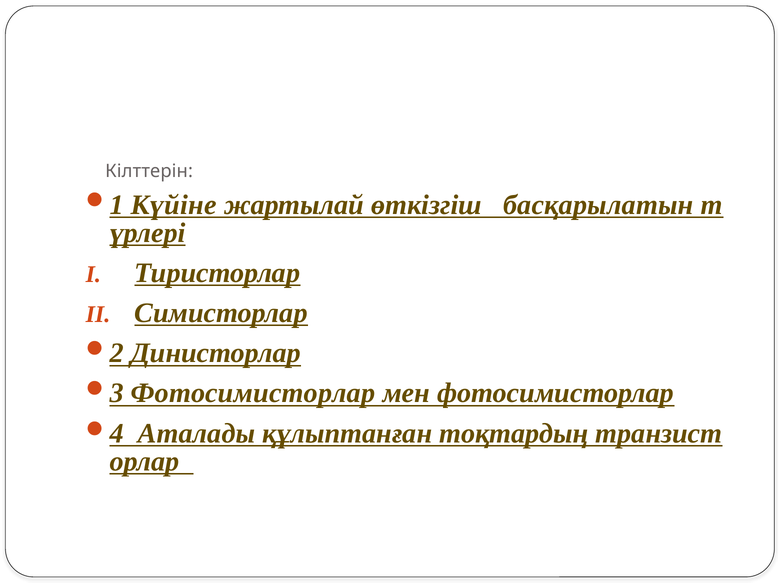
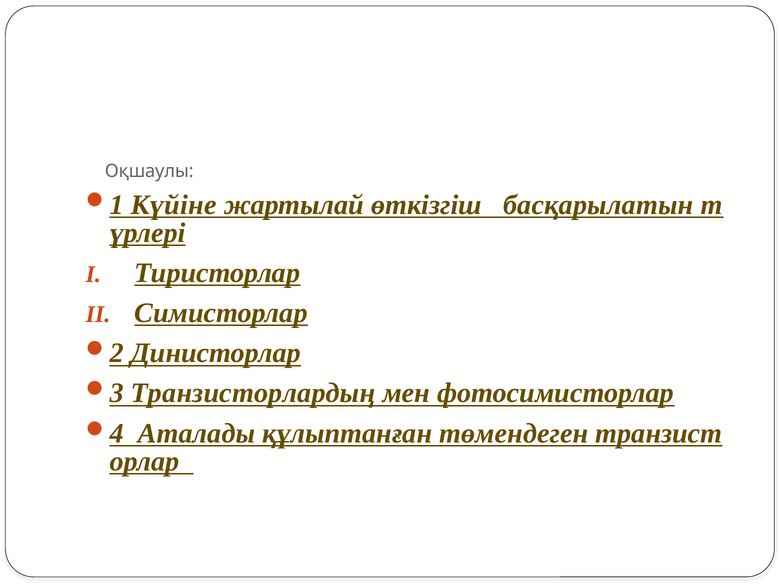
Кілттерін: Кілттерін -> Оқшаулы
Фотосимисторлар at (253, 393): Фотосимисторлар -> Транзисторлардың
тоқтардың: тоқтардың -> төмендеген
